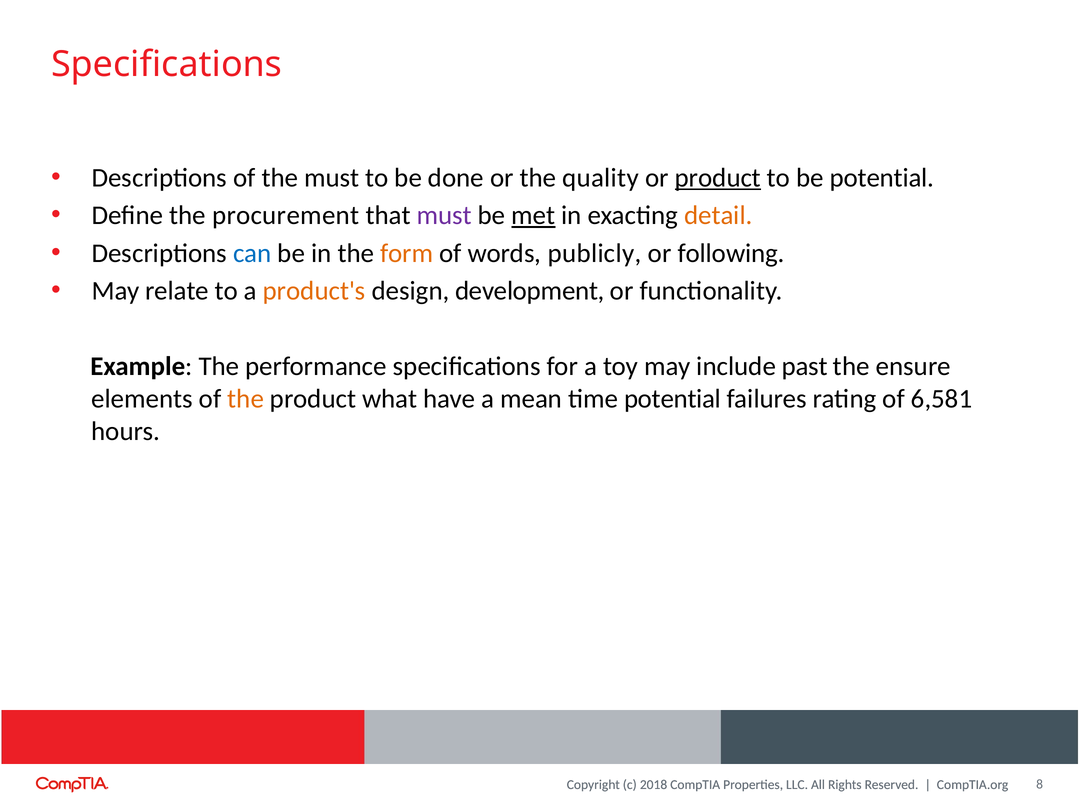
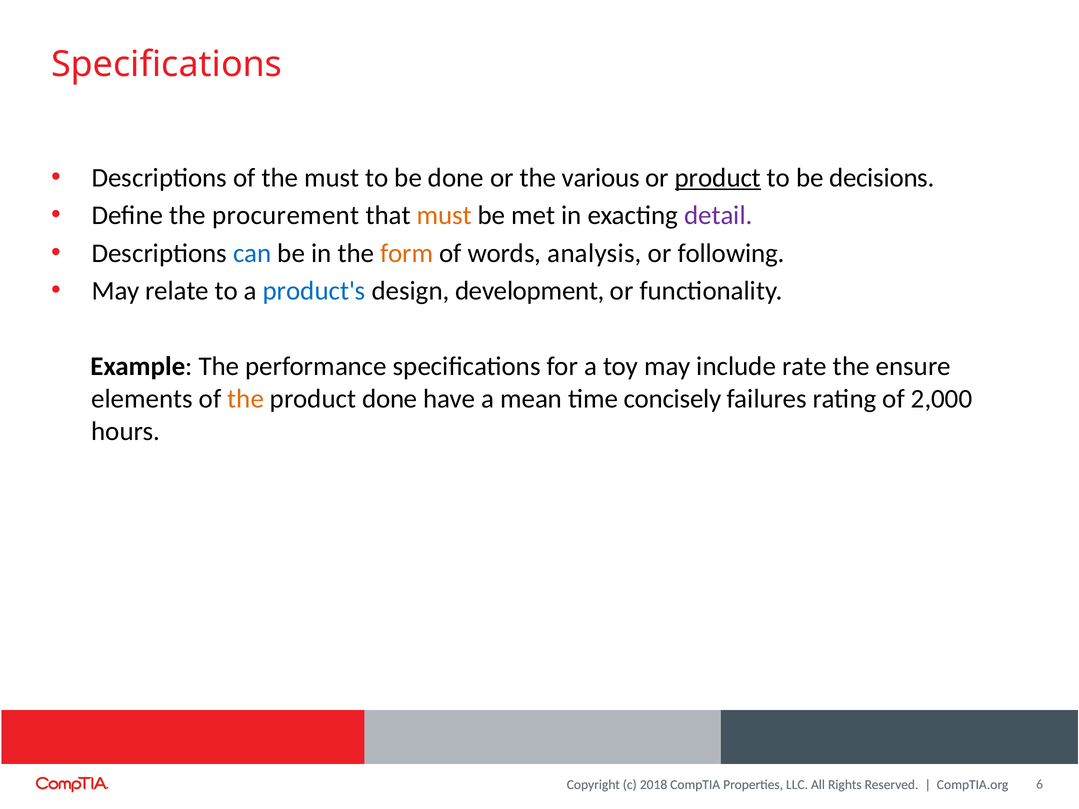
quality: quality -> various
be potential: potential -> decisions
must at (444, 215) colour: purple -> orange
met underline: present -> none
detail colour: orange -> purple
publicly: publicly -> analysis
product's colour: orange -> blue
past: past -> rate
product what: what -> done
time potential: potential -> concisely
6,581: 6,581 -> 2,000
8: 8 -> 6
